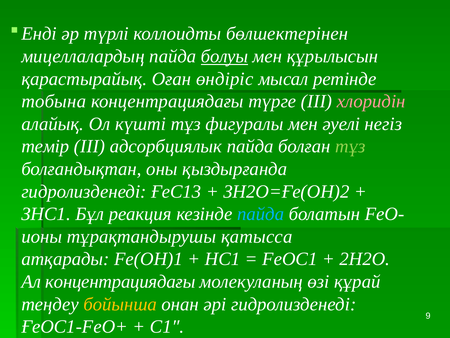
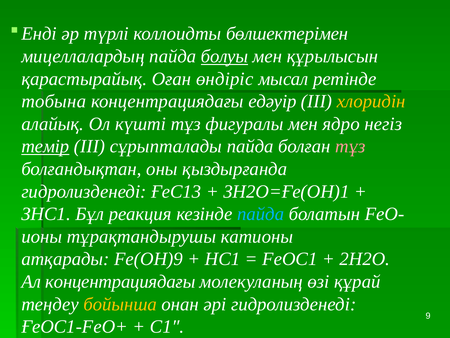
бөлшектерінен: бөлшектерінен -> бөлшектерімен
түрге: түрге -> едәуір
хлоридін colour: pink -> yellow
әуелі: әуелі -> ядро
темір underline: none -> present
адсорбциялык: адсорбциялык -> сұрыпталады
тұз at (350, 146) colour: light green -> pink
ЗН2О=Ғе(ОН)2: ЗН2О=Ғе(ОН)2 -> ЗН2О=Ғе(ОН)1
қатысса: қатысса -> катионы
Fе(ОН)1: Fе(ОН)1 -> Fе(ОН)9
